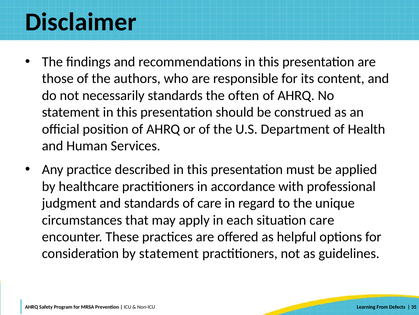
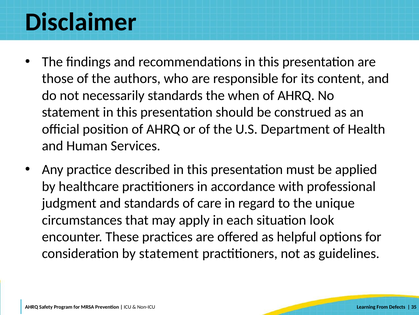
often: often -> when
situation care: care -> look
